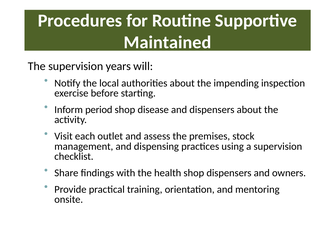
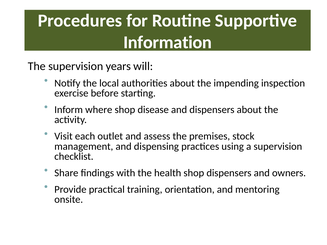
Maintained: Maintained -> Information
period: period -> where
